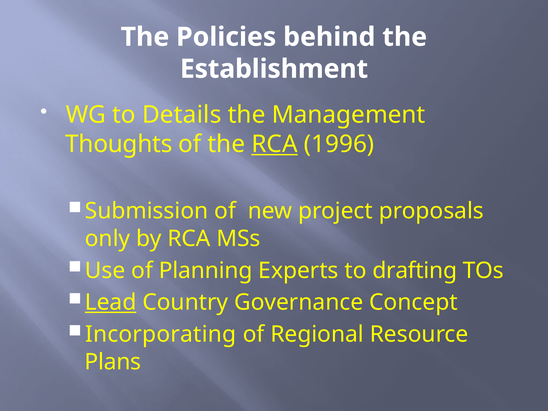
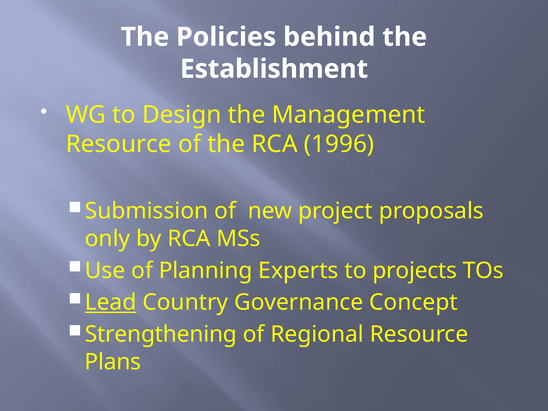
Details: Details -> Design
Thoughts at (119, 144): Thoughts -> Resource
RCA at (275, 144) underline: present -> none
drafting: drafting -> projects
Incorporating: Incorporating -> Strengthening
